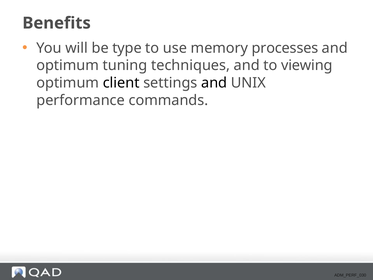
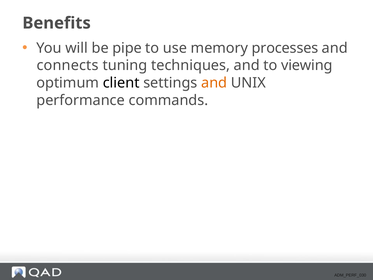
type: type -> pipe
optimum at (68, 65): optimum -> connects
and at (214, 83) colour: black -> orange
